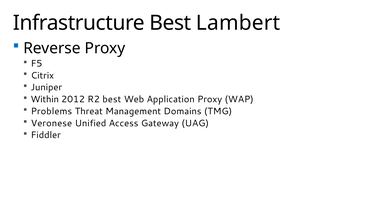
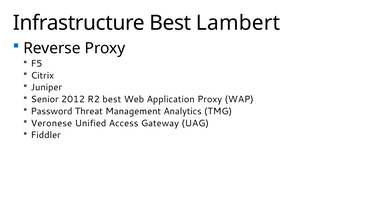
Within: Within -> Senior
Problems: Problems -> Password
Domains: Domains -> Analytics
